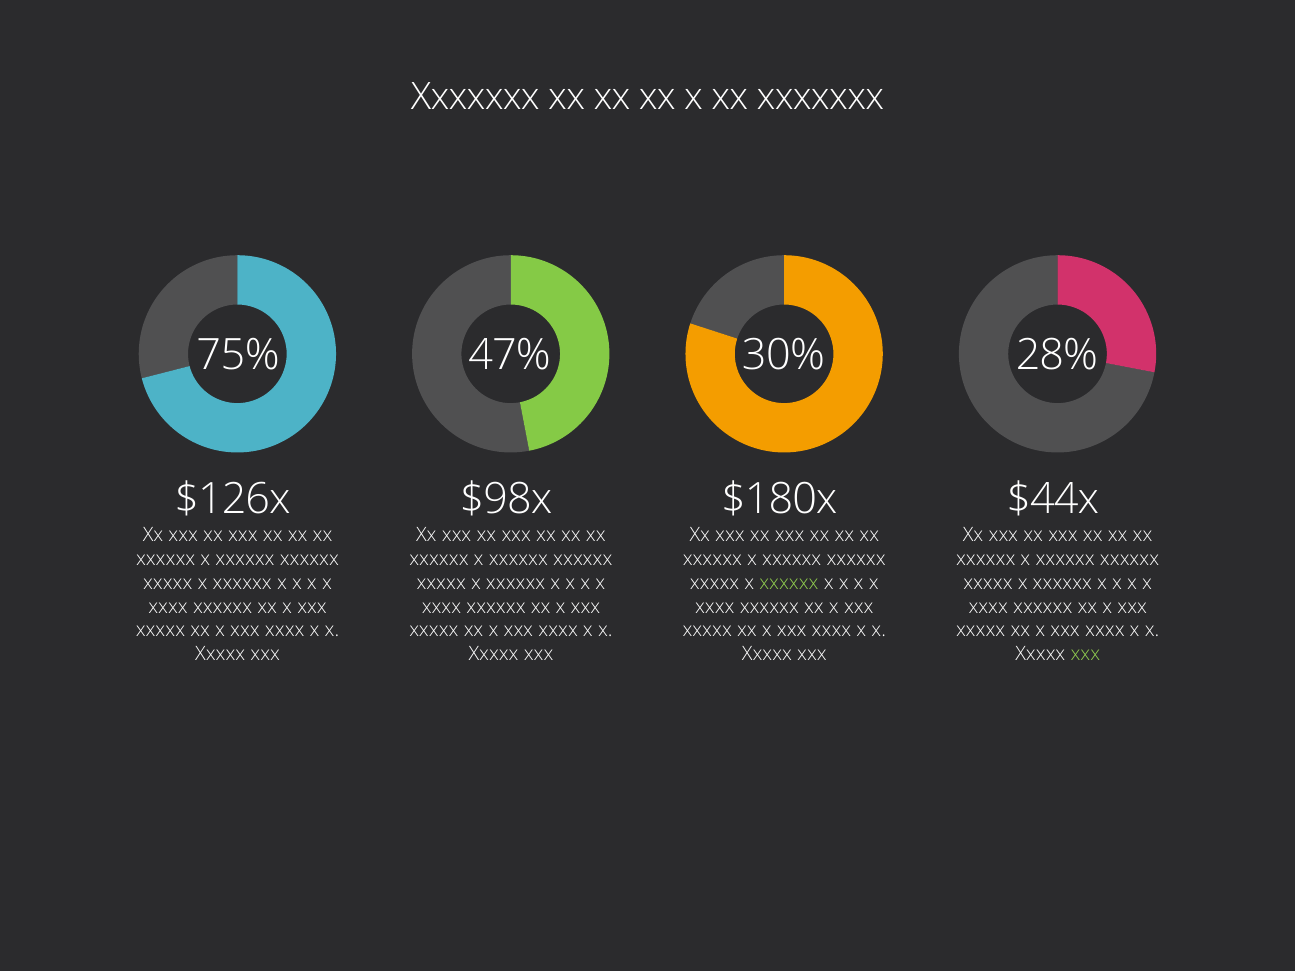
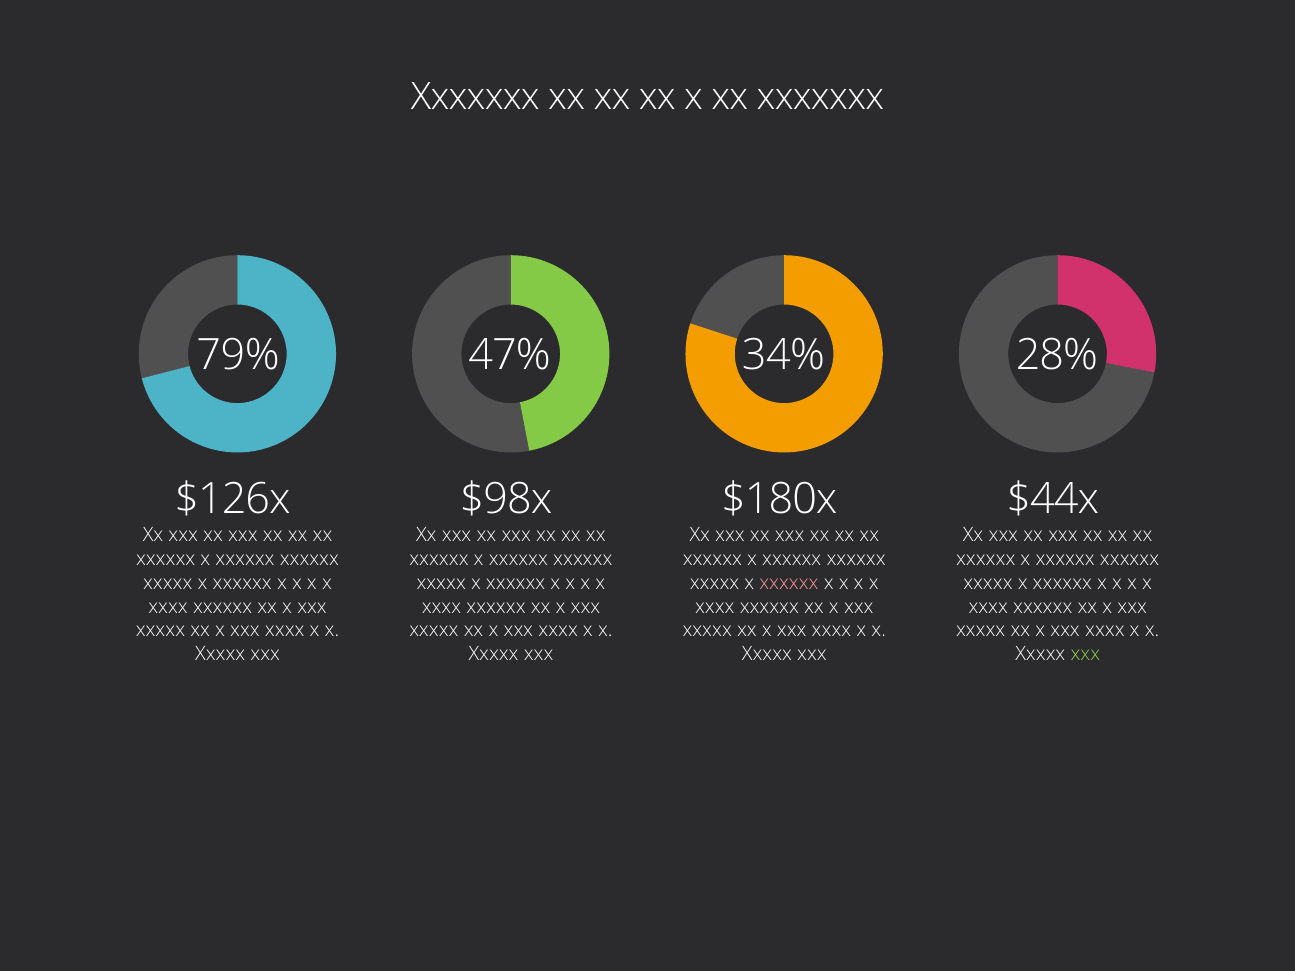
75%: 75% -> 79%
30%: 30% -> 34%
xxxxxx at (789, 583) colour: light green -> pink
